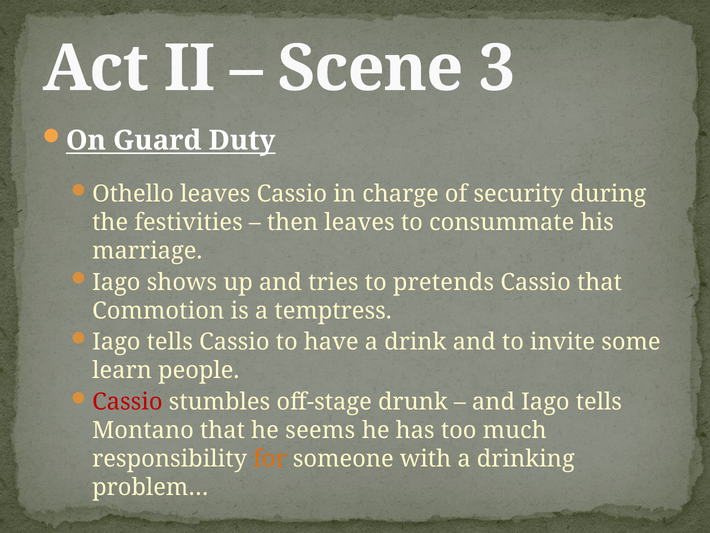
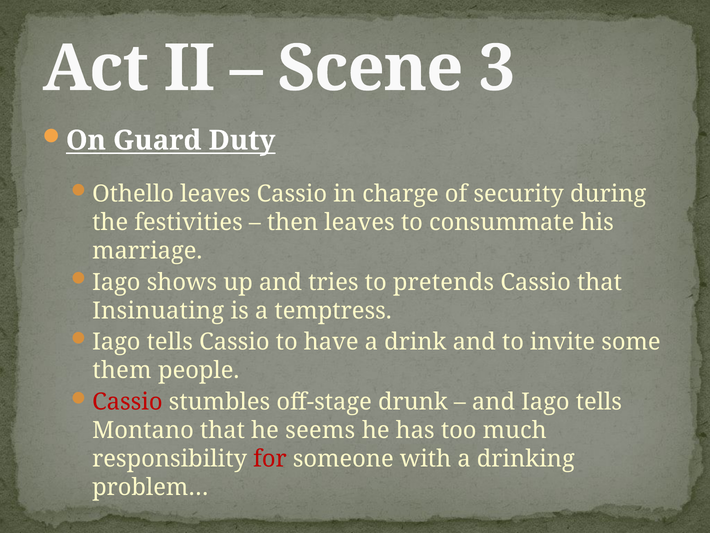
Commotion: Commotion -> Insinuating
learn: learn -> them
for colour: orange -> red
